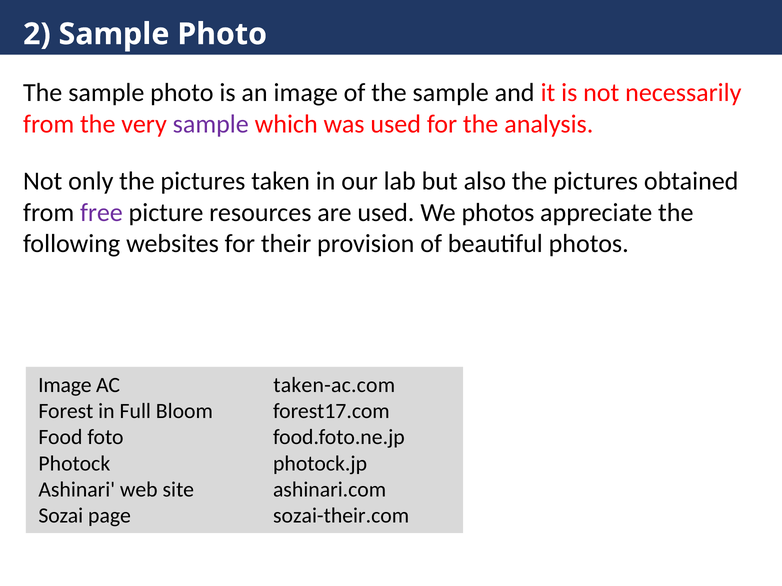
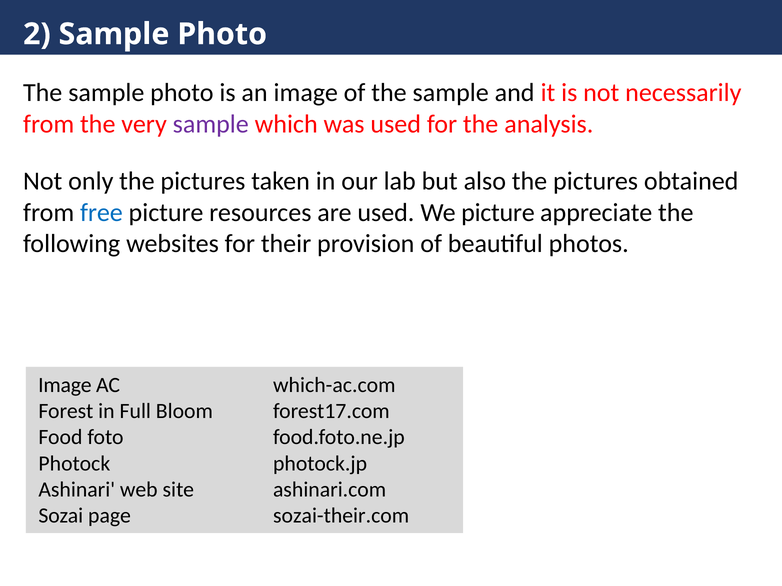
free colour: purple -> blue
We photos: photos -> picture
taken-ac.com: taken-ac.com -> which-ac.com
